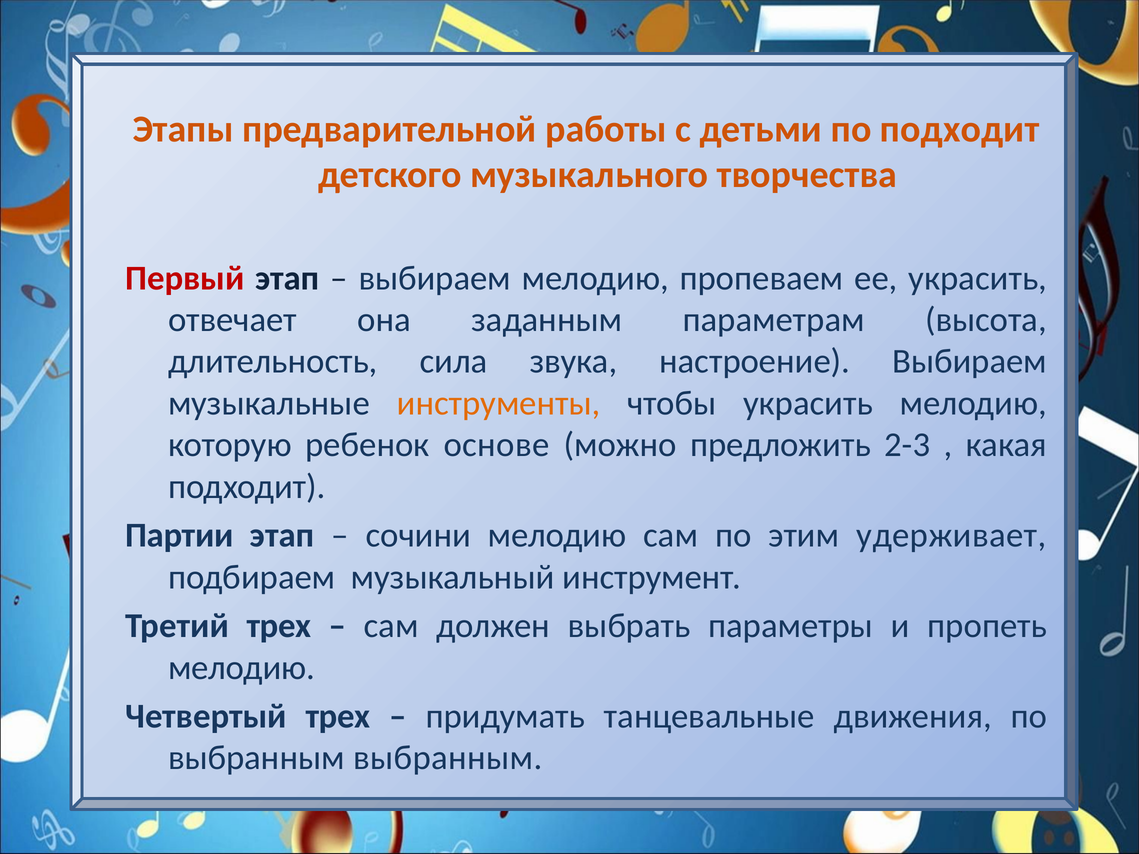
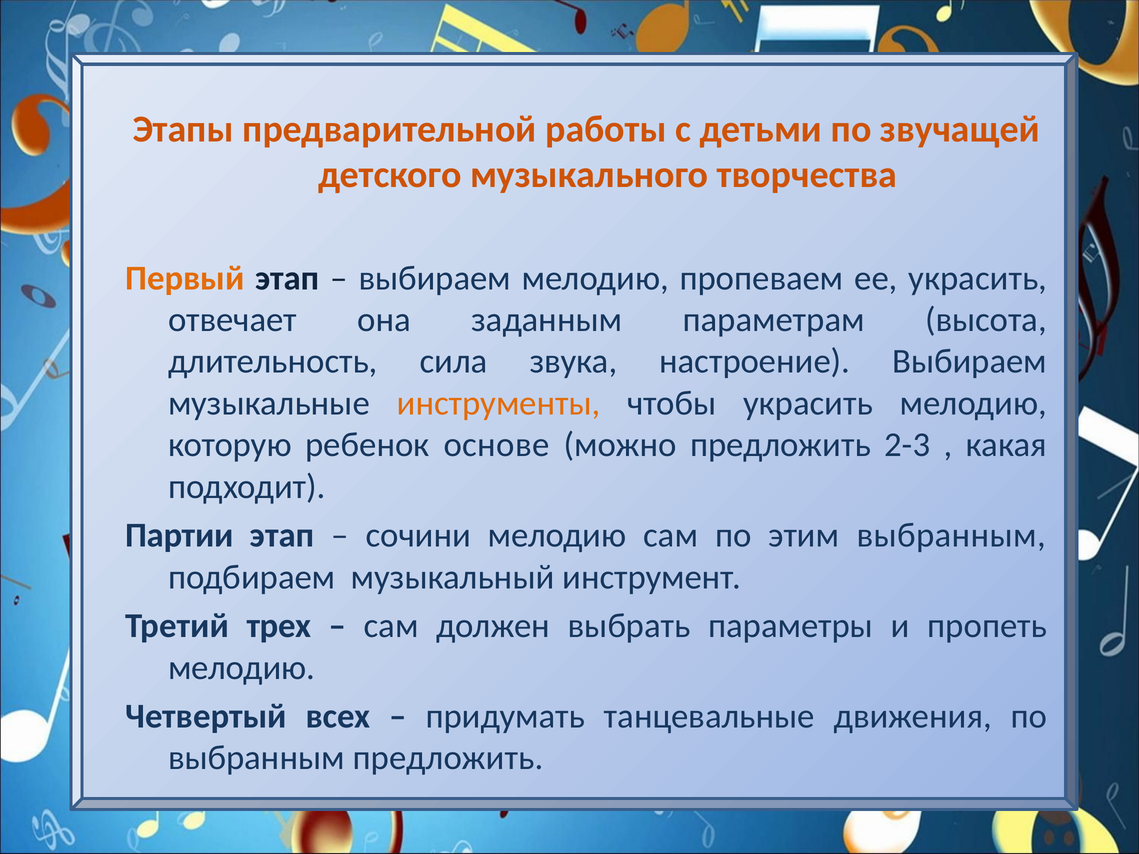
по подходит: подходит -> звучащей
Первый colour: red -> orange
этим удерживает: удерживает -> выбранным
Четвертый трех: трех -> всех
выбранным выбранным: выбранным -> предложить
